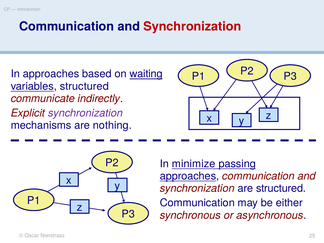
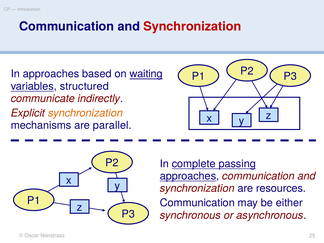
synchronization at (85, 113) colour: purple -> orange
nothing: nothing -> parallel
minimize: minimize -> complete
are structured: structured -> resources
